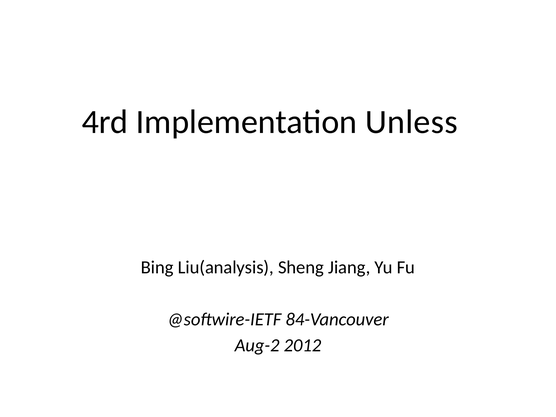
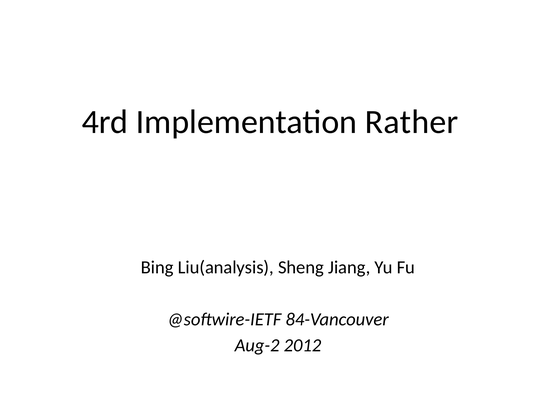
Unless: Unless -> Rather
